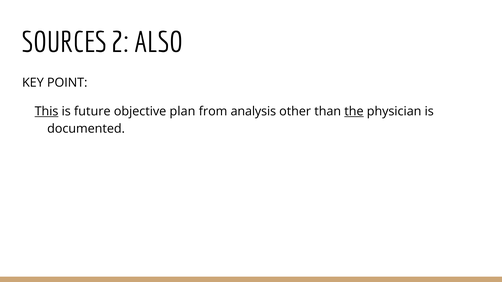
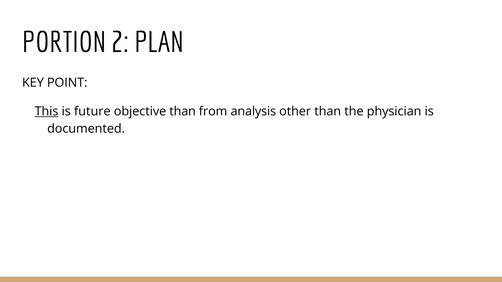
SOURCES: SOURCES -> PORTION
ALSO: ALSO -> PLAN
objective plan: plan -> than
the underline: present -> none
